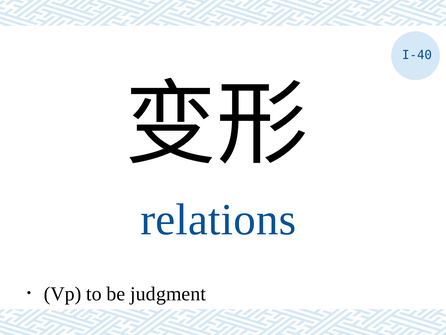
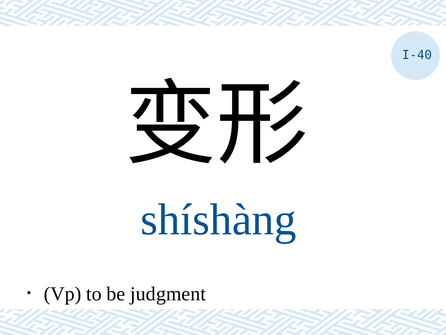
relations: relations -> shíshàng
